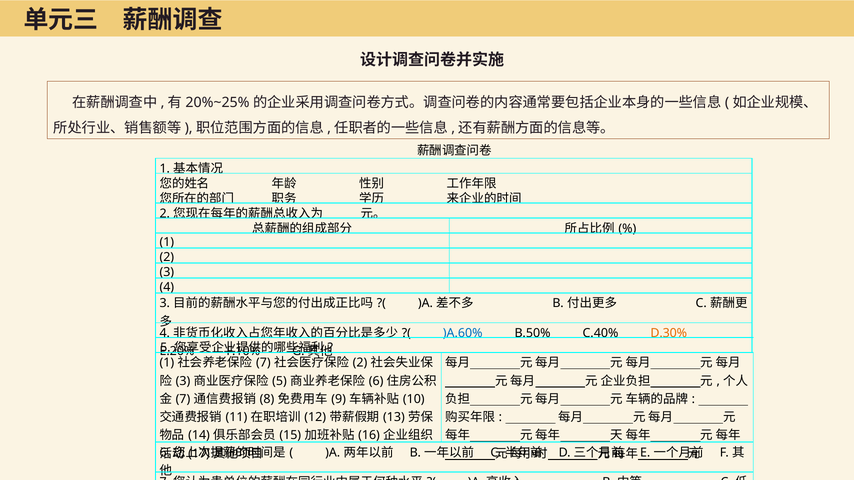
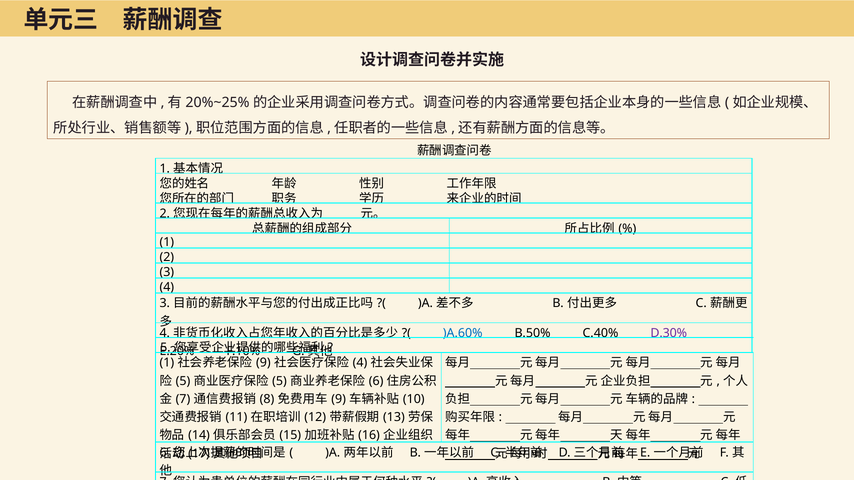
D.30% colour: orange -> purple
7 at (263, 363): 7 -> 9
2 at (360, 363): 2 -> 4
3 at (183, 381): 3 -> 5
